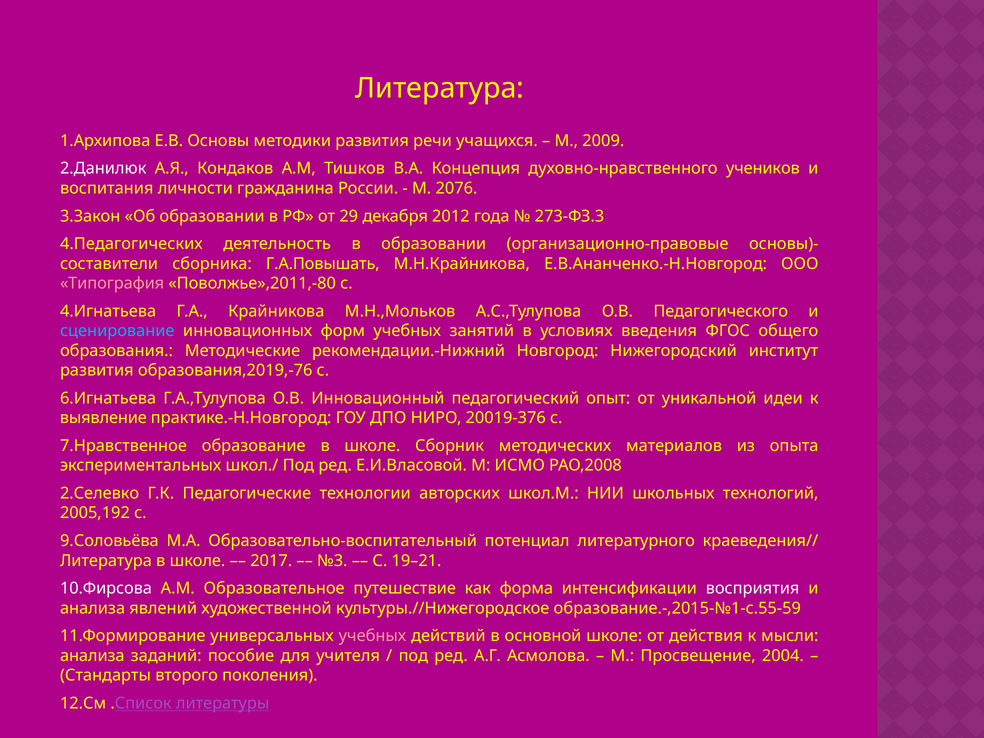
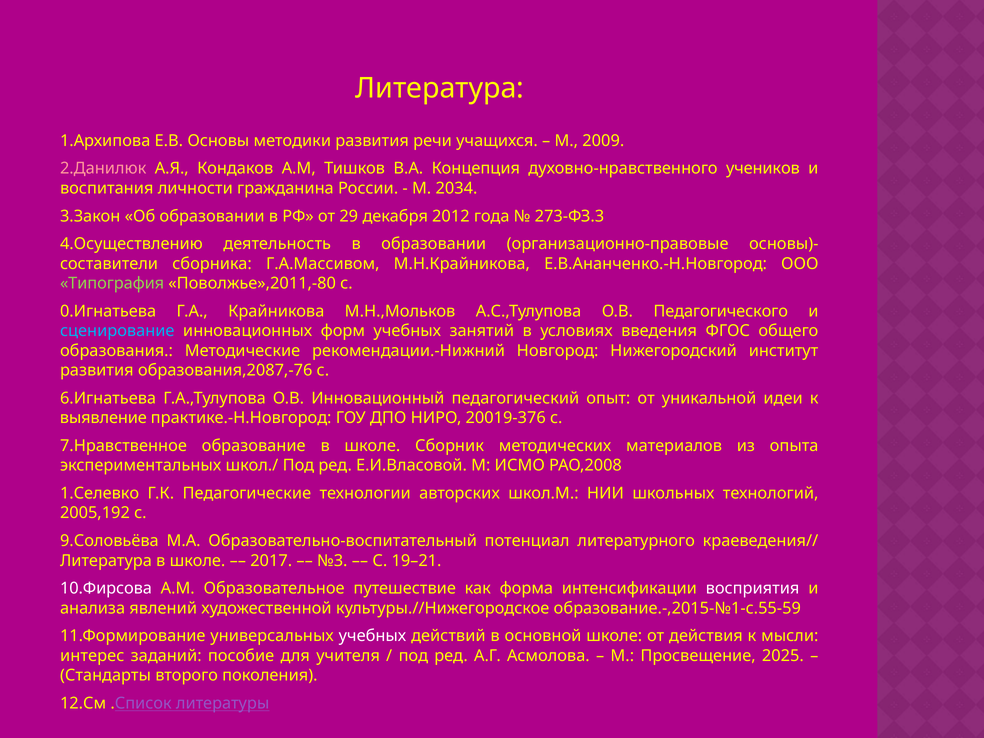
2.Данилюк colour: white -> pink
2076: 2076 -> 2034
4.Педагогических: 4.Педагогических -> 4.Осуществлению
Г.А.Повышать: Г.А.Повышать -> Г.А.Массивом
Типография colour: pink -> light green
4.Игнатьева: 4.Игнатьева -> 0.Игнатьева
образования,2019,-76: образования,2019,-76 -> образования,2087,-76
2.Селевко: 2.Селевко -> 1.Селевко
учебных at (372, 636) colour: pink -> white
анализа at (92, 656): анализа -> интерес
2004: 2004 -> 2025
